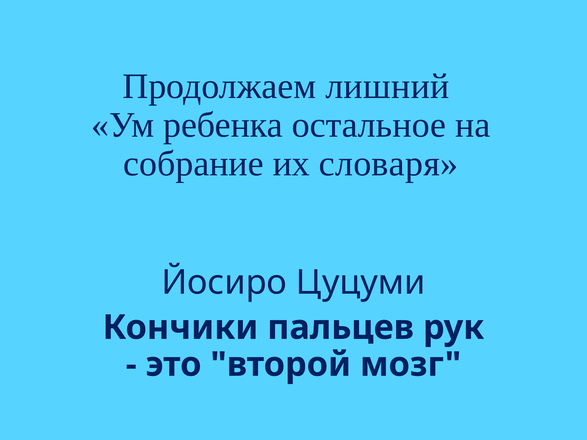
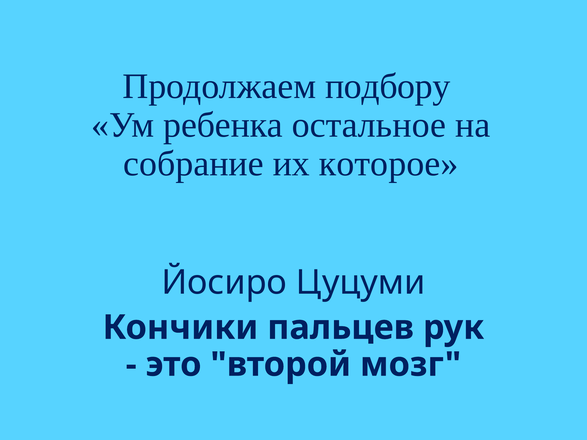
лишний: лишний -> подбору
словаря: словаря -> которое
